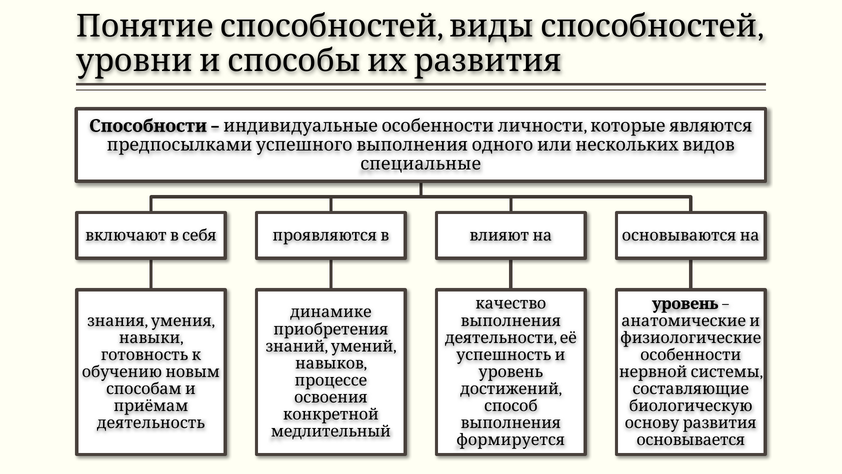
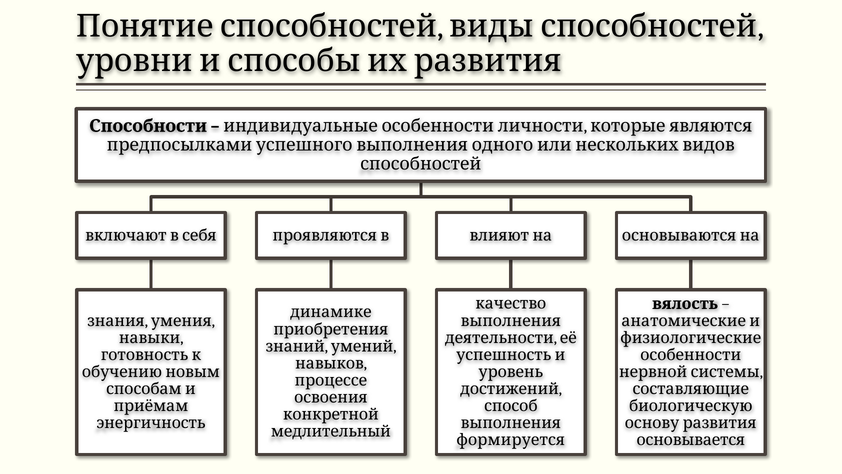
специальные: специальные -> способностей
уровень at (685, 303): уровень -> вялость
деятельность: деятельность -> энергичность
